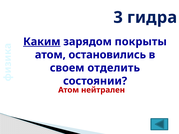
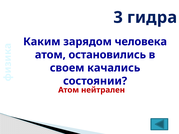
Каким underline: present -> none
покрыты: покрыты -> человека
отделить: отделить -> качались
